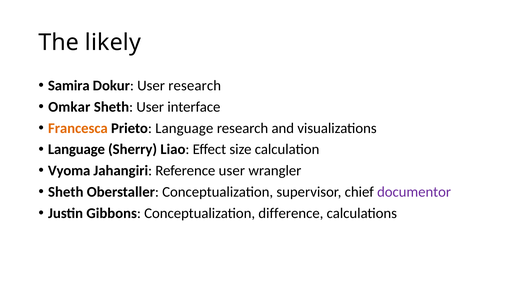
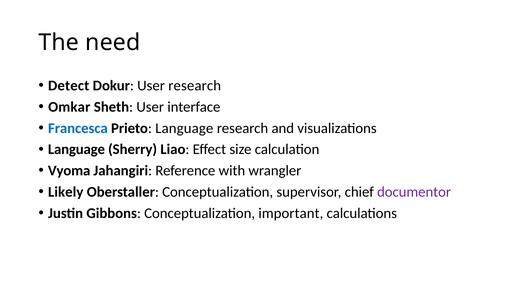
likely: likely -> need
Samira: Samira -> Detect
Francesca colour: orange -> blue
Reference user: user -> with
Sheth at (66, 192): Sheth -> Likely
difference: difference -> important
